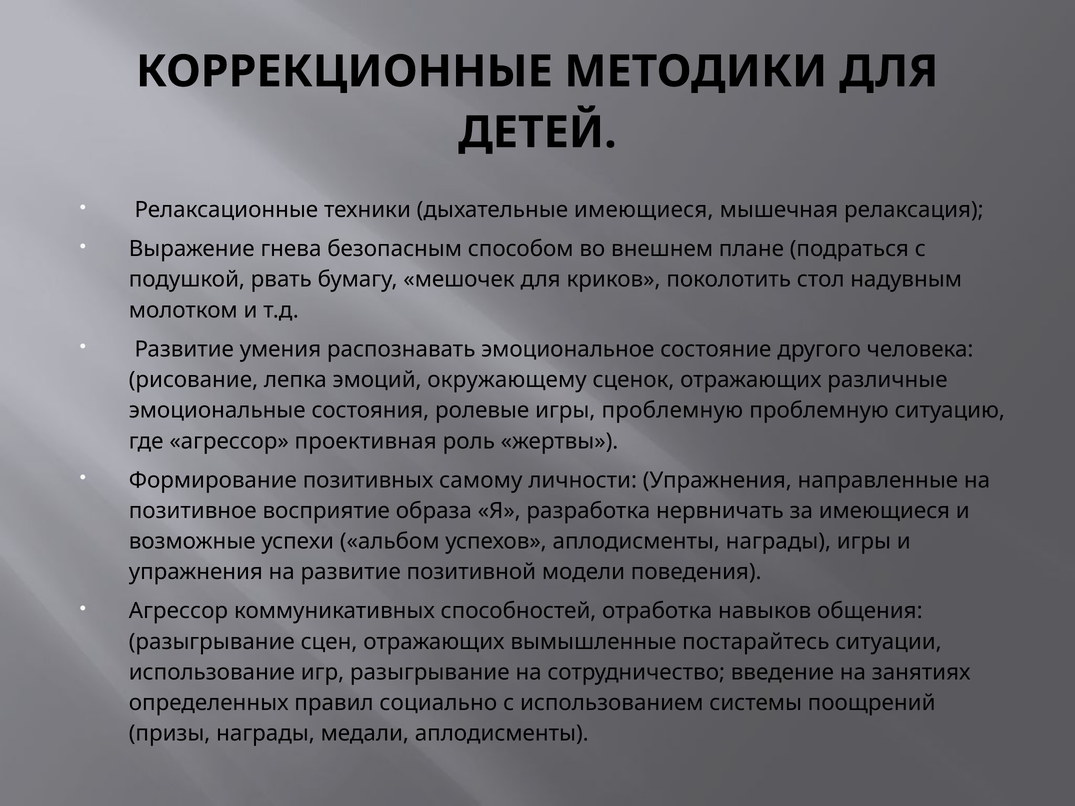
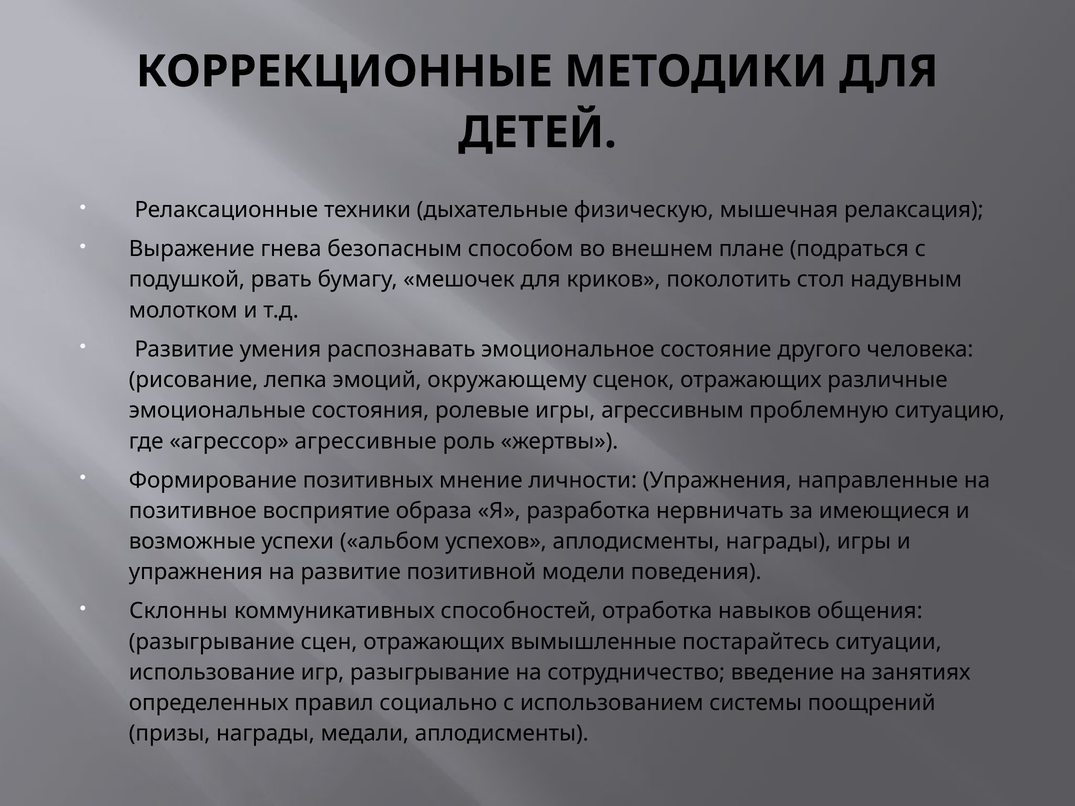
дыхательные имеющиеся: имеющиеся -> физическую
игры проблемную: проблемную -> агрессивным
проективная: проективная -> агрессивные
самому: самому -> мнение
Агрессор at (178, 611): Агрессор -> Склонны
